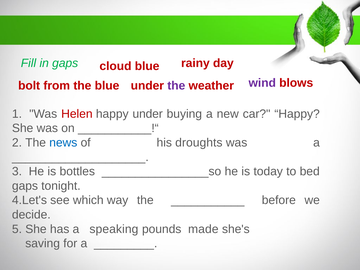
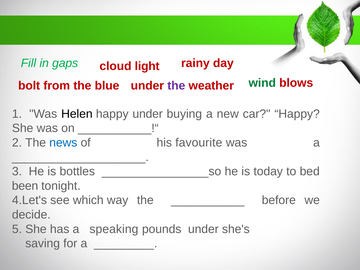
cloud blue: blue -> light
wind colour: purple -> green
Helen colour: red -> black
droughts: droughts -> favourite
gaps at (25, 186): gaps -> been
pounds made: made -> under
